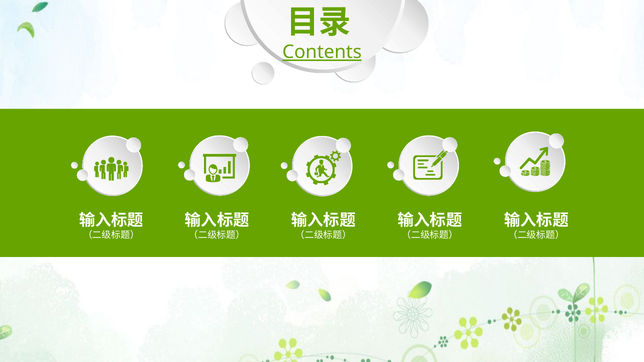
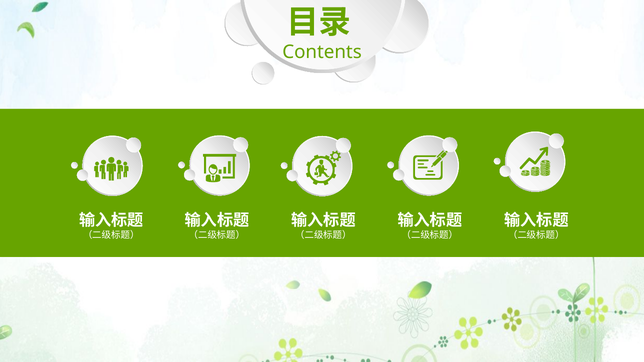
Contents underline: present -> none
